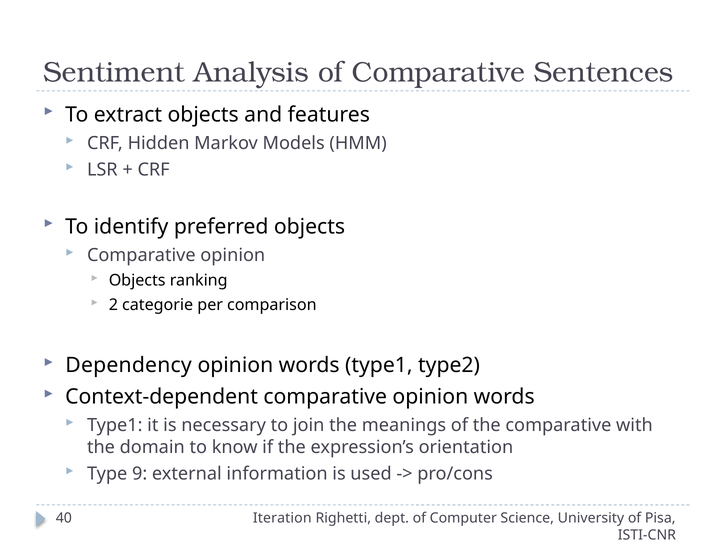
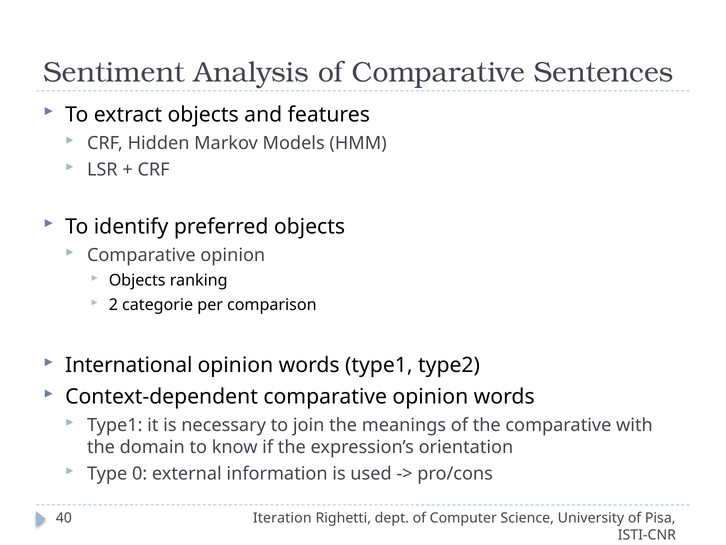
Dependency: Dependency -> International
9: 9 -> 0
